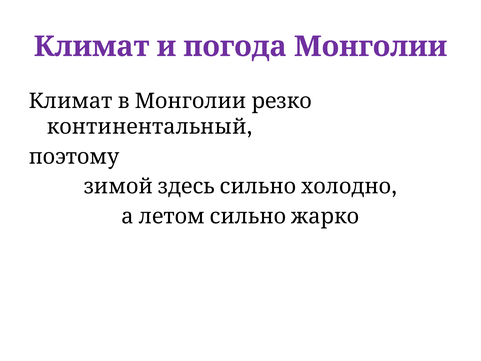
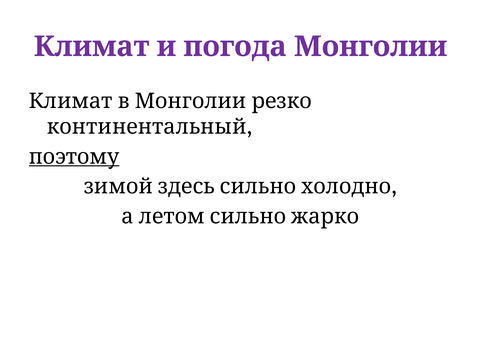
поэтому underline: none -> present
